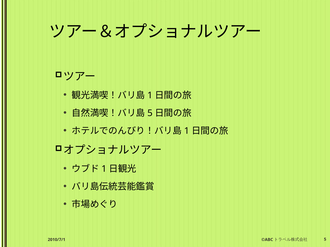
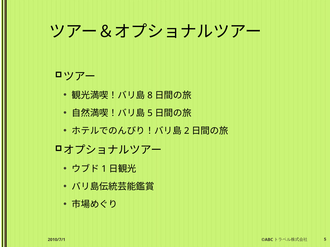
1 at (150, 95): 1 -> 8
1 at (187, 131): 1 -> 2
